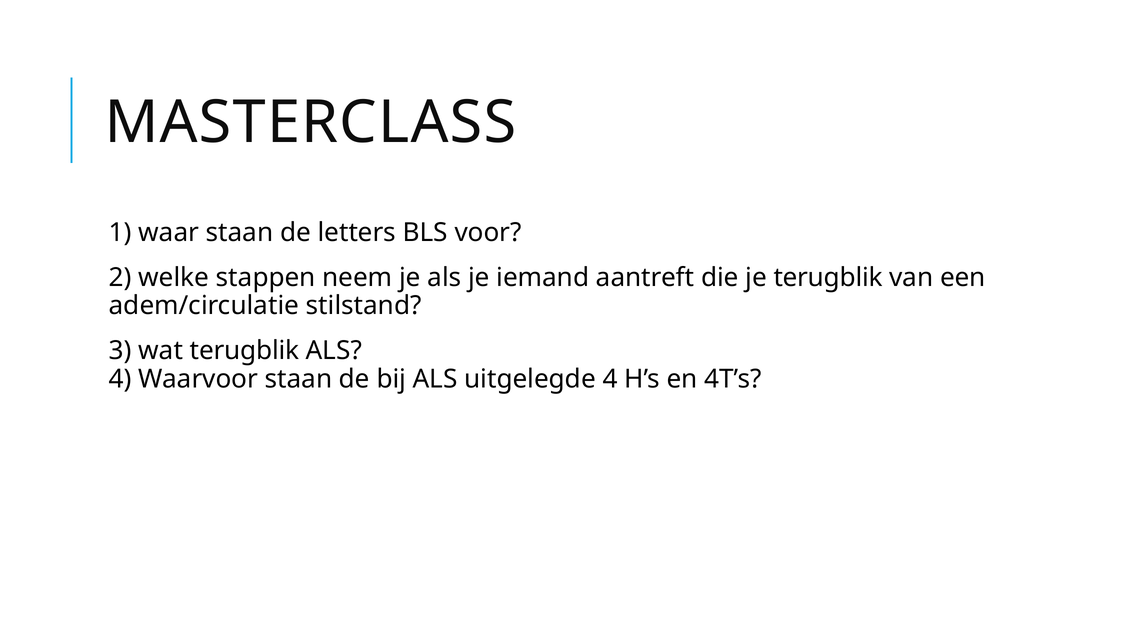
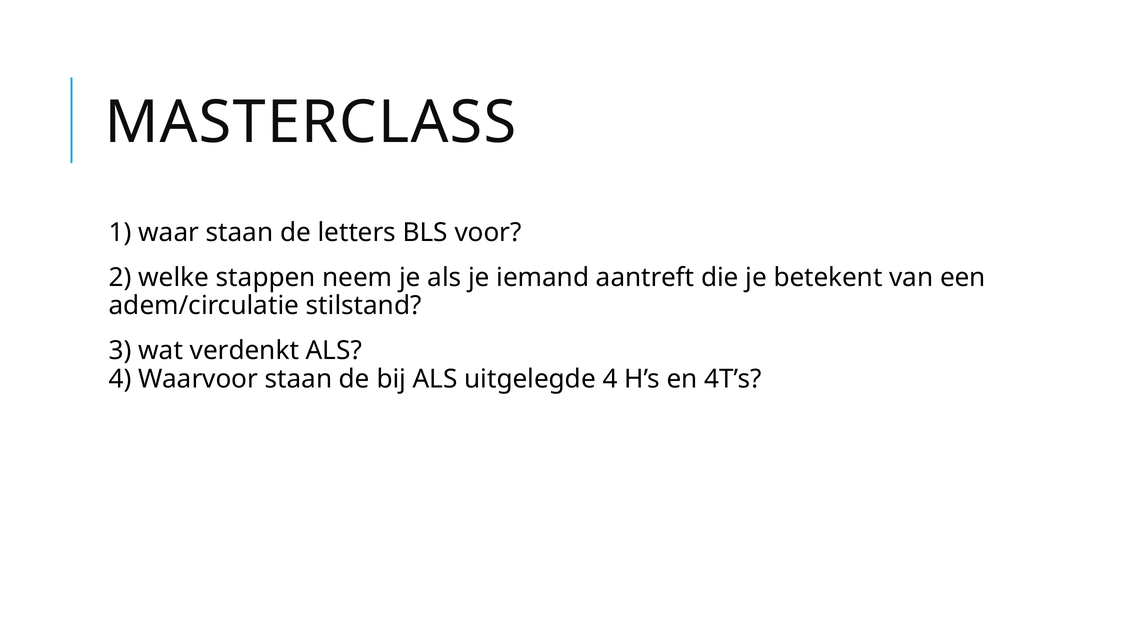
je terugblik: terugblik -> betekent
wat terugblik: terugblik -> verdenkt
